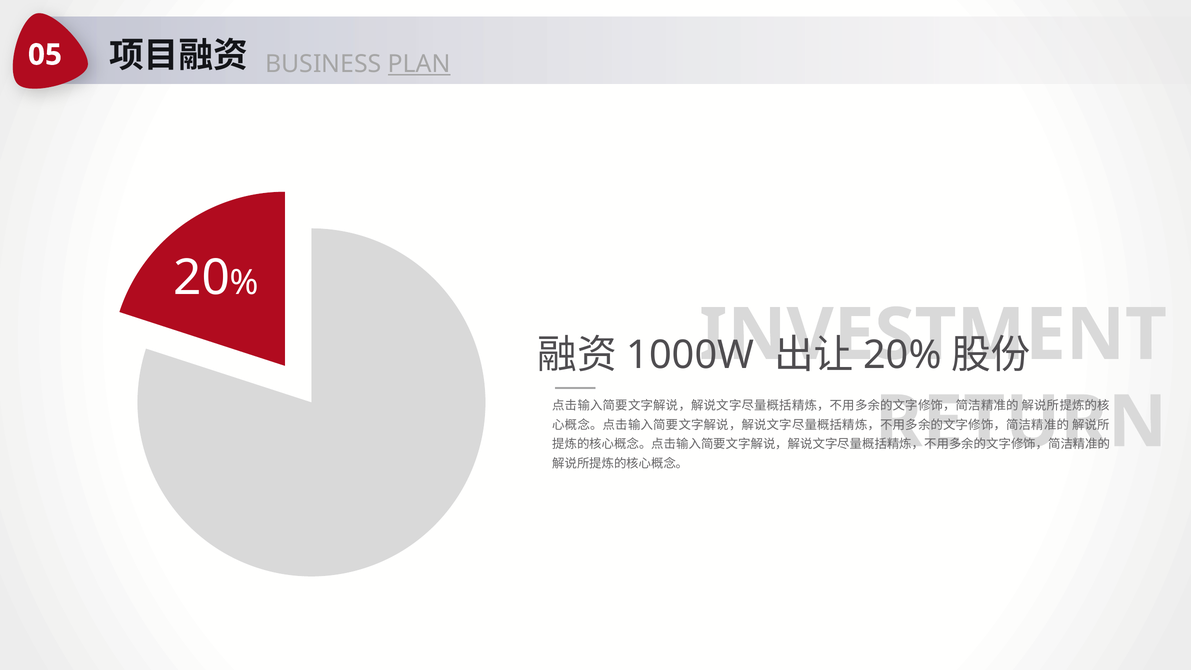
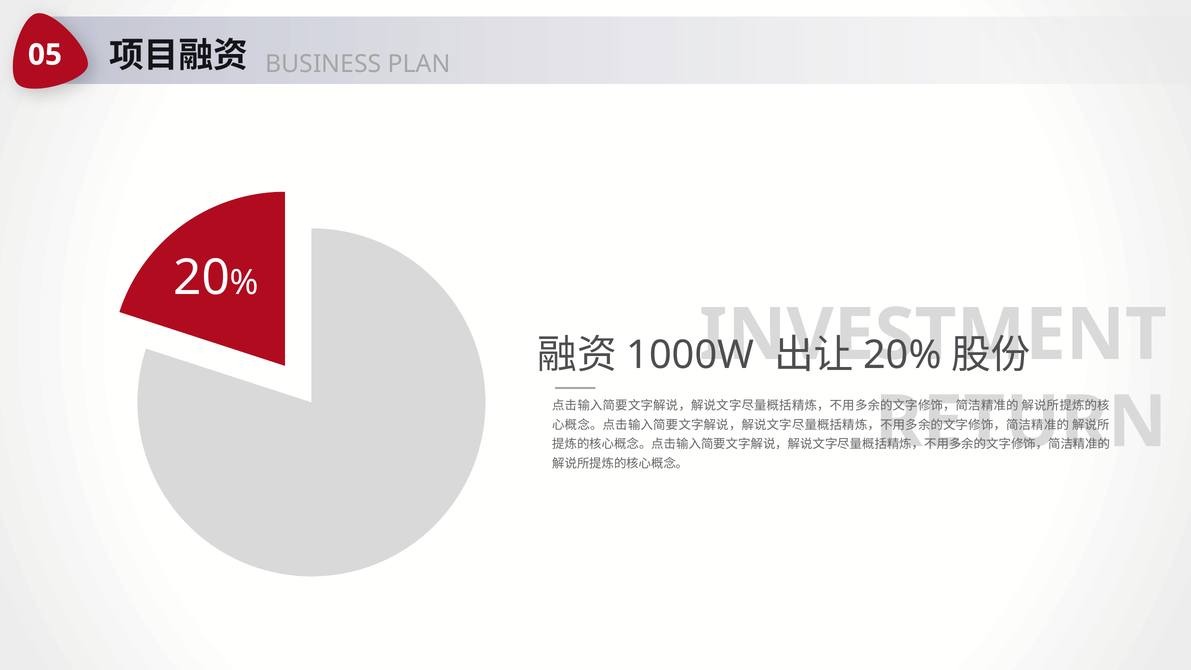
PLAN underline: present -> none
